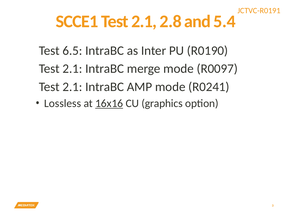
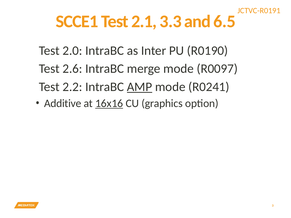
2.8: 2.8 -> 3.3
5.4: 5.4 -> 6.5
6.5: 6.5 -> 2.0
2.1 at (72, 69): 2.1 -> 2.6
2.1 at (72, 87): 2.1 -> 2.2
AMP underline: none -> present
Lossless: Lossless -> Additive
